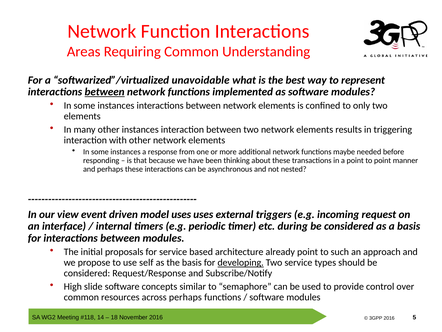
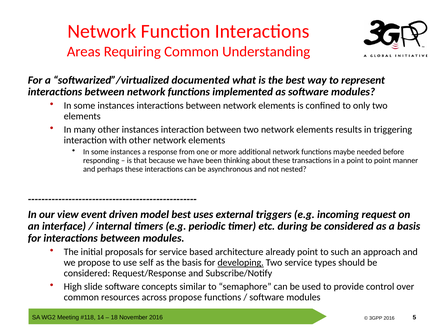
unavoidable: unavoidable -> documented
between at (105, 92) underline: present -> none
model uses: uses -> best
across perhaps: perhaps -> propose
